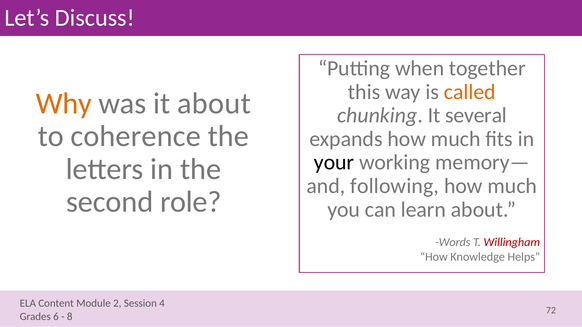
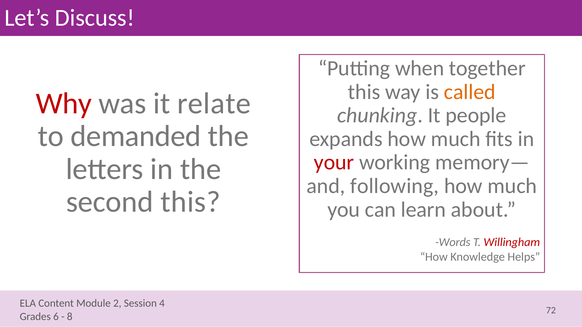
Why colour: orange -> red
it about: about -> relate
several: several -> people
coherence: coherence -> demanded
your colour: black -> red
second role: role -> this
